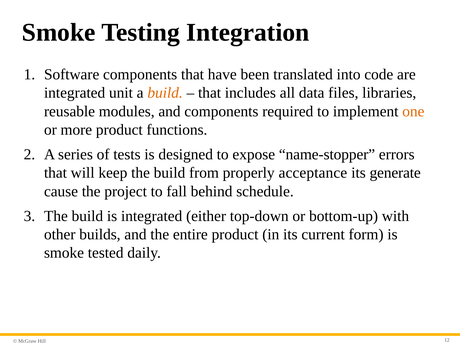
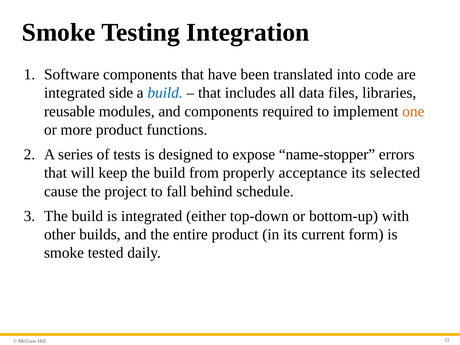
unit: unit -> side
build at (165, 93) colour: orange -> blue
generate: generate -> selected
